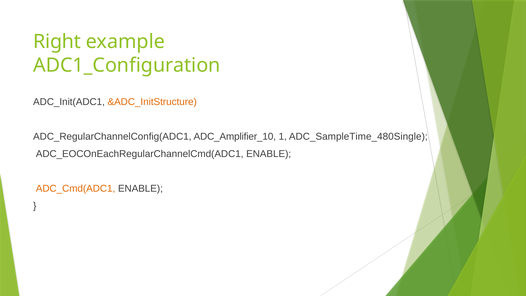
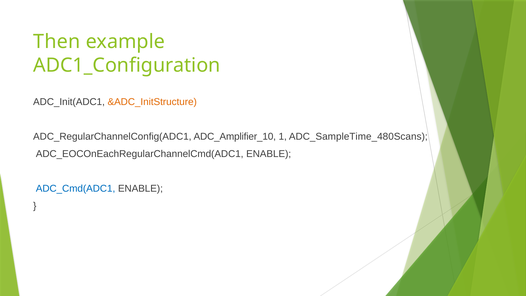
Right: Right -> Then
ADC_SampleTime_480Single: ADC_SampleTime_480Single -> ADC_SampleTime_480Scans
ADC_Cmd(ADC1 colour: orange -> blue
